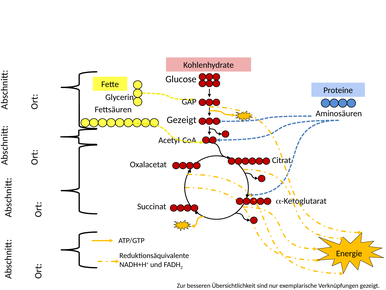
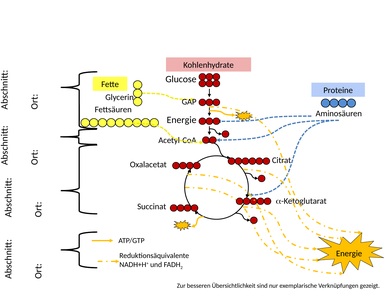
Gezeigt at (182, 120): Gezeigt -> Energie
